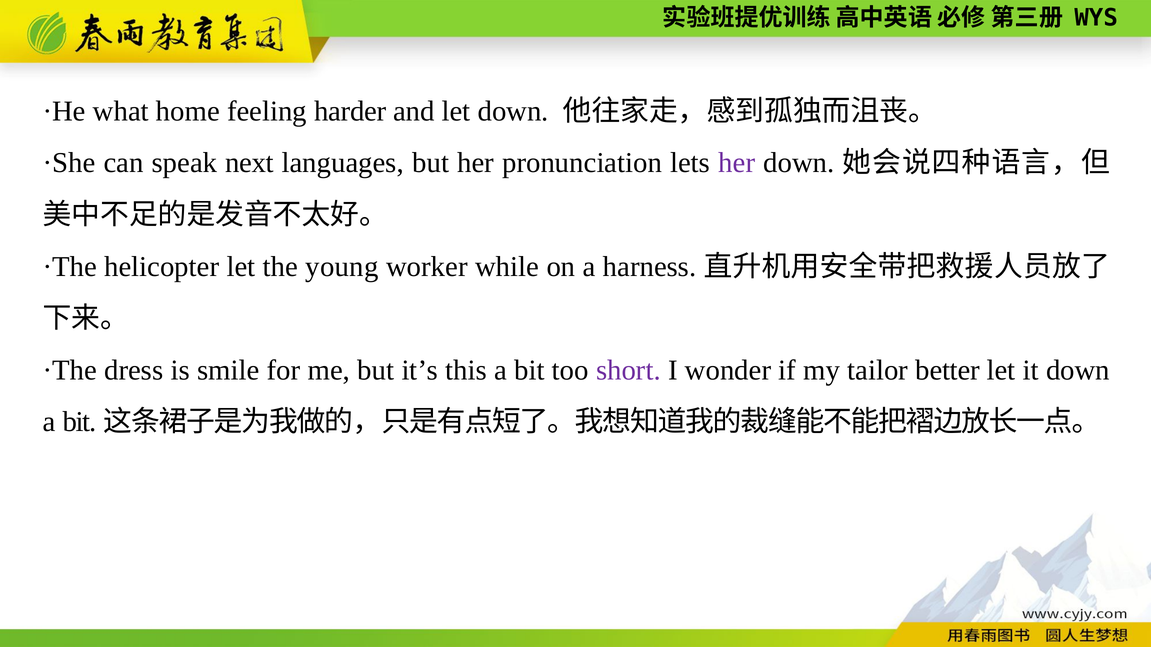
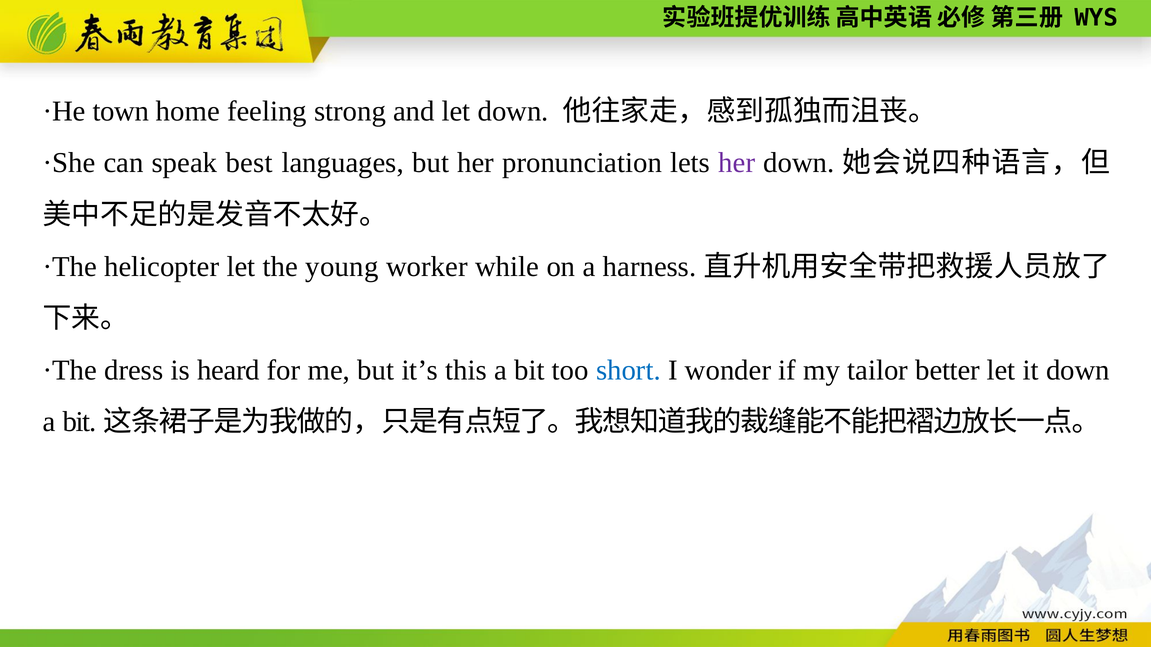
what: what -> town
harder: harder -> strong
next: next -> best
smile: smile -> heard
short colour: purple -> blue
